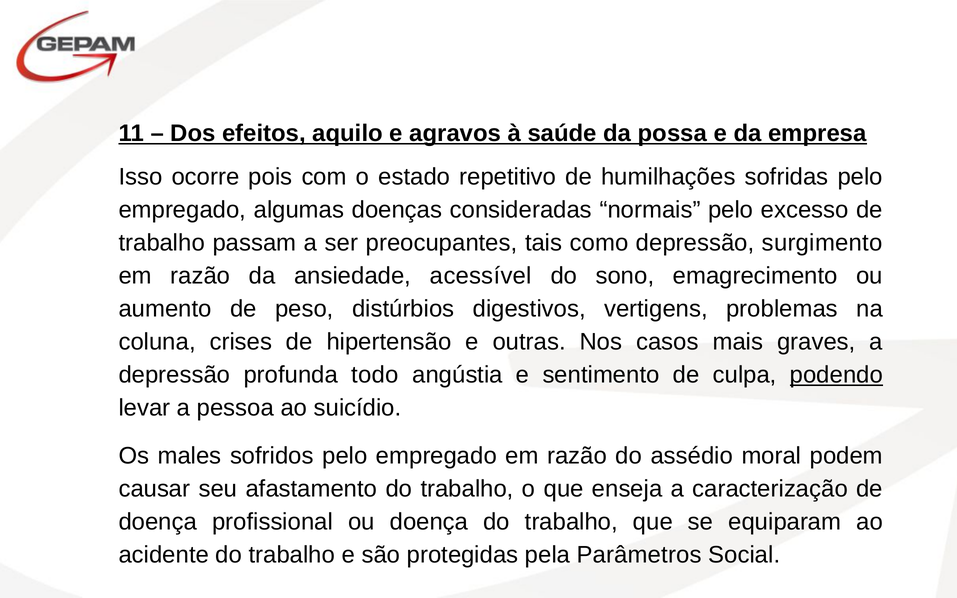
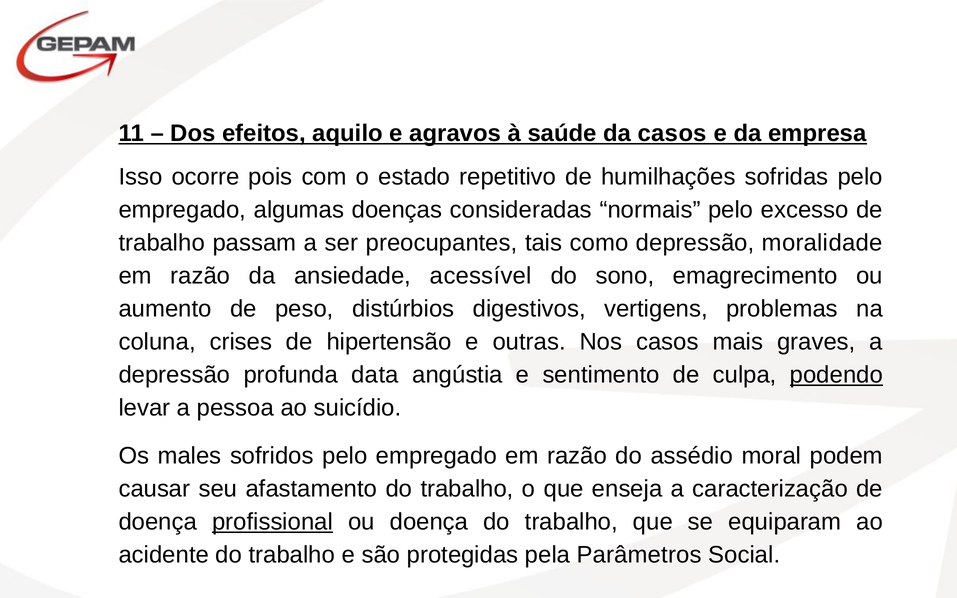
da possa: possa -> casos
surgimento: surgimento -> moralidade
todo: todo -> data
profissional underline: none -> present
